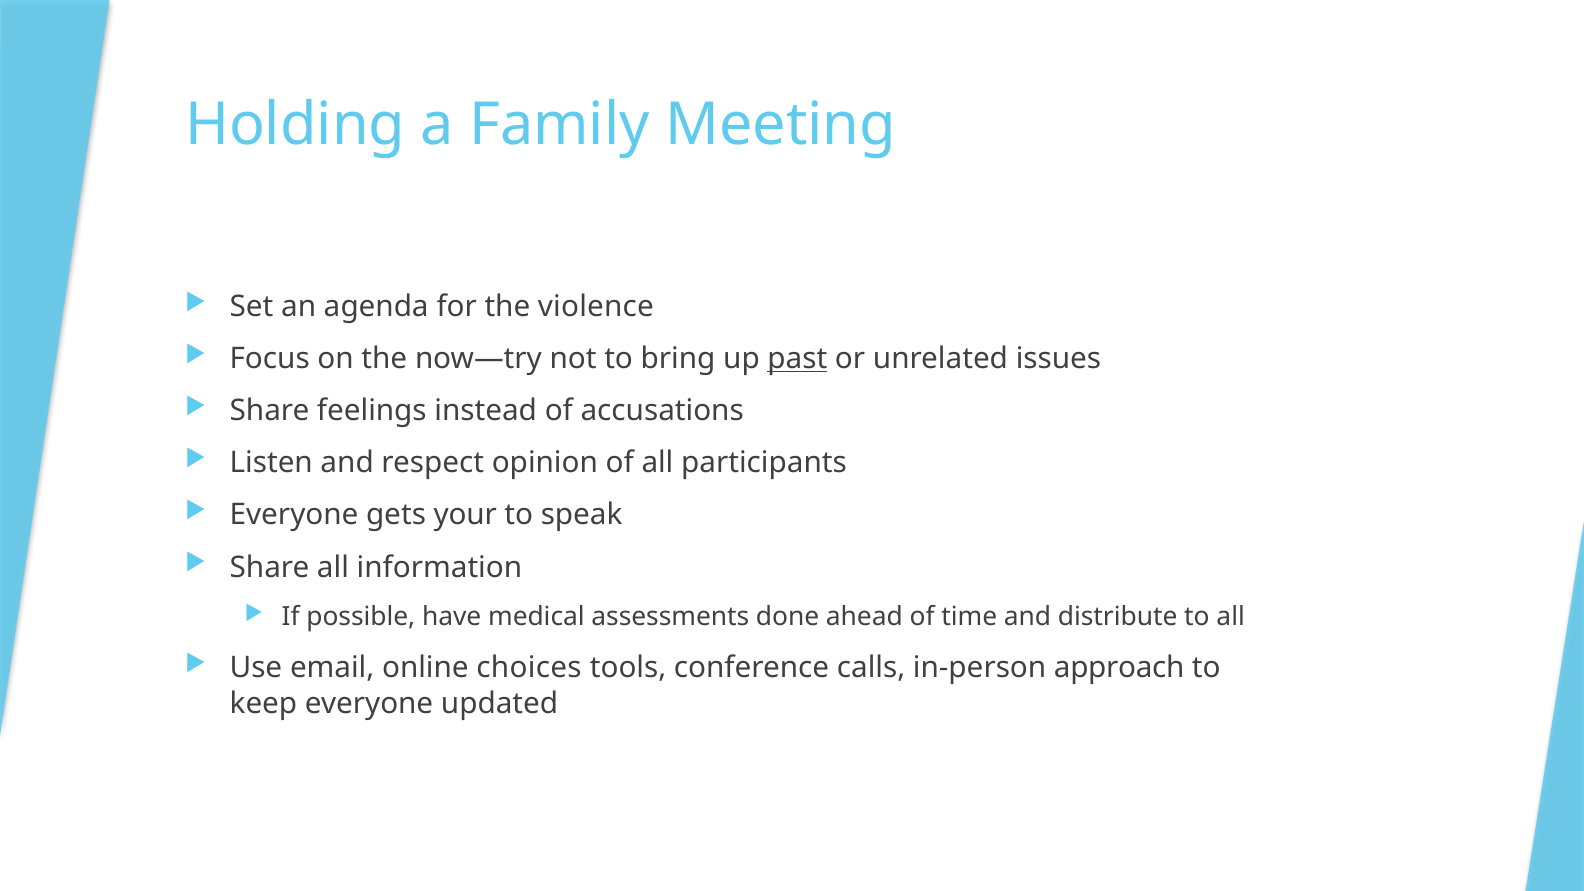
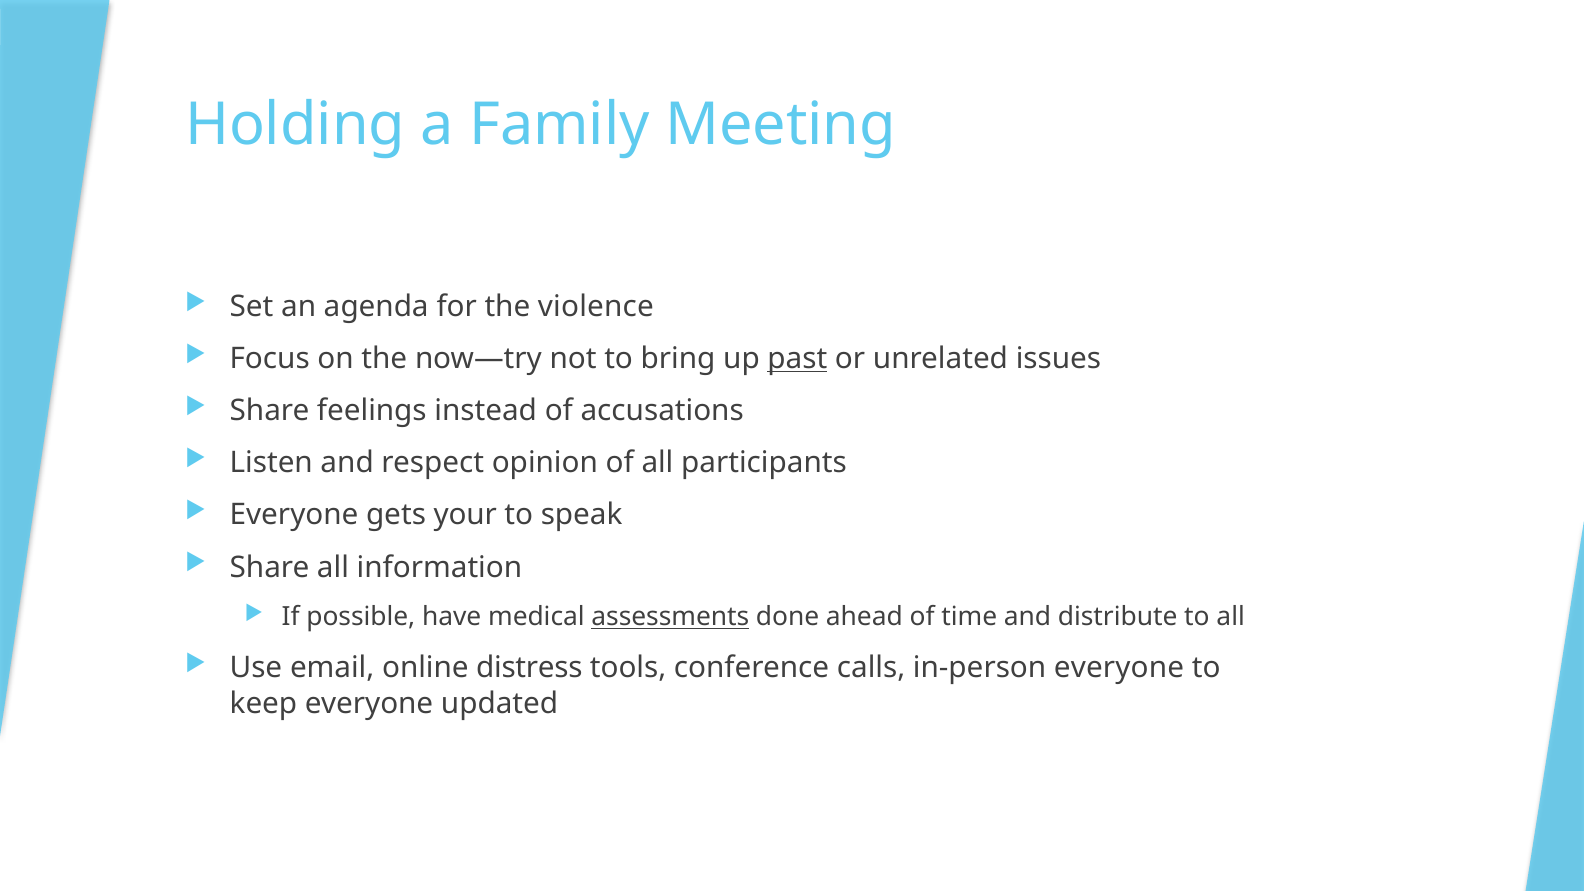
assessments underline: none -> present
choices: choices -> distress
in-person approach: approach -> everyone
